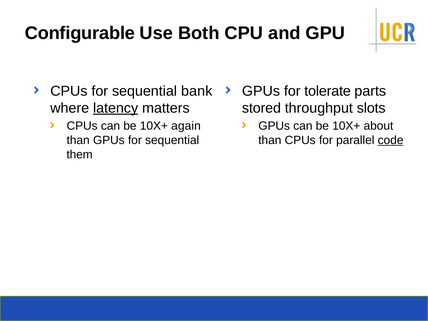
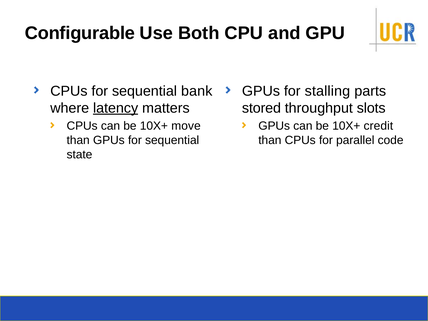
tolerate: tolerate -> stalling
again: again -> move
about: about -> credit
code underline: present -> none
them: them -> state
